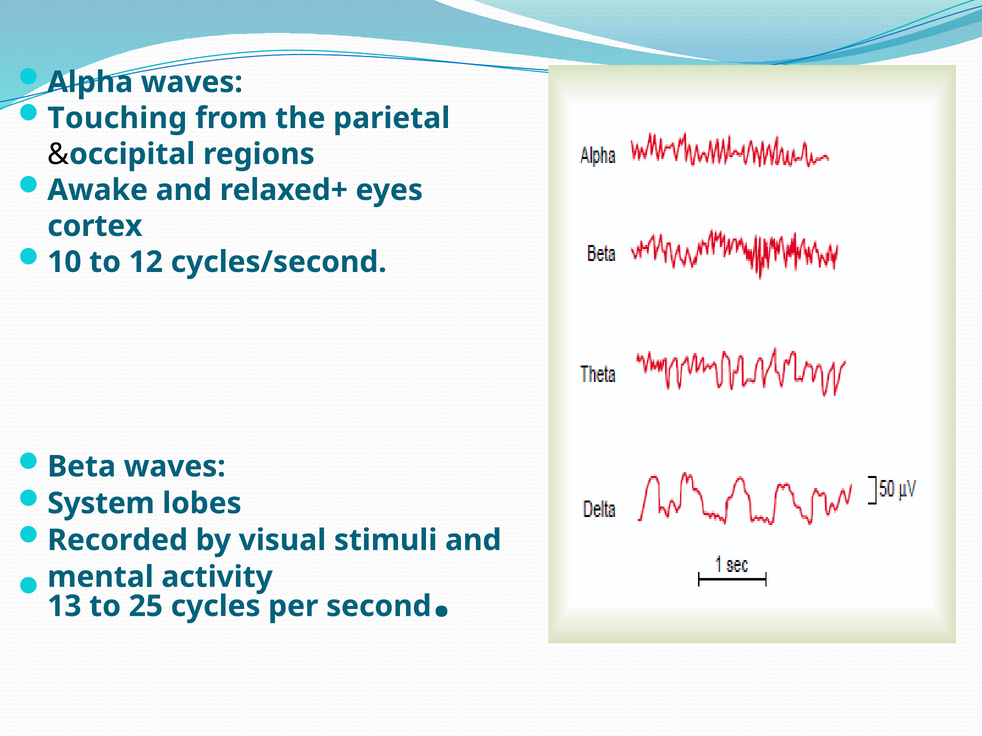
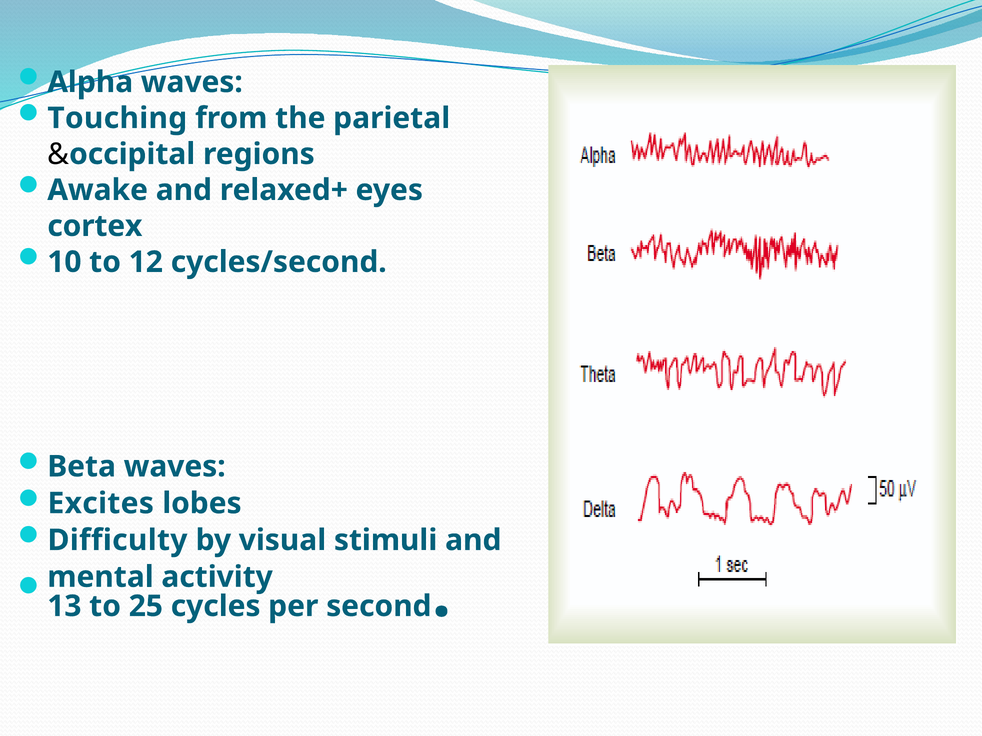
System: System -> Excites
Recorded: Recorded -> Difficulty
